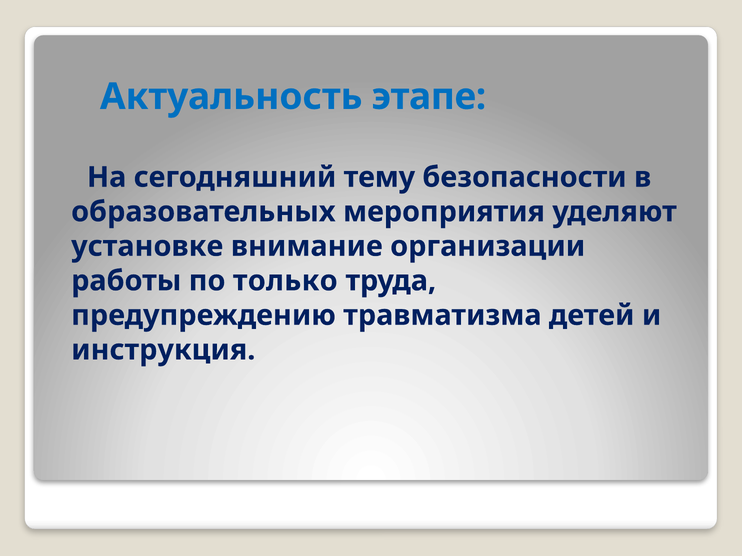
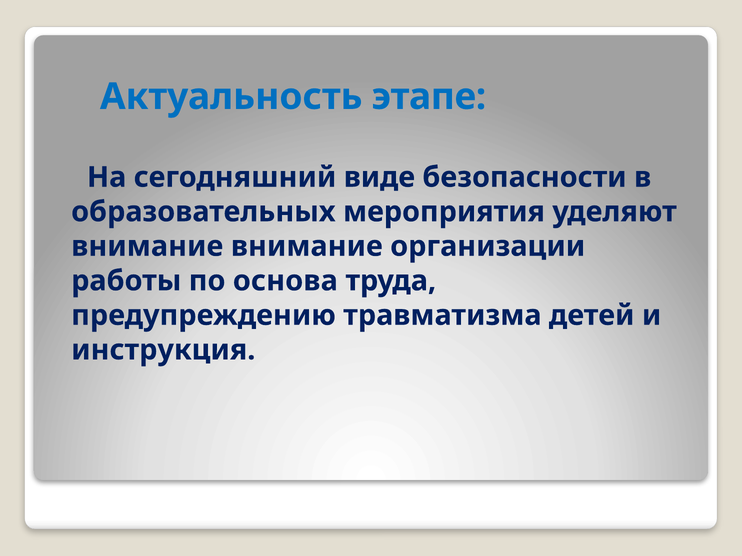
тему: тему -> виде
установке at (147, 247): установке -> внимание
только: только -> основа
